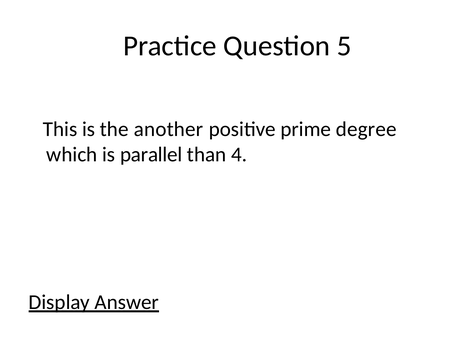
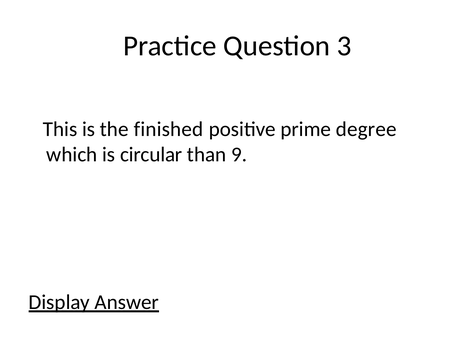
5: 5 -> 3
another: another -> finished
parallel: parallel -> circular
4: 4 -> 9
